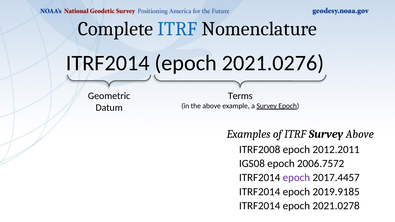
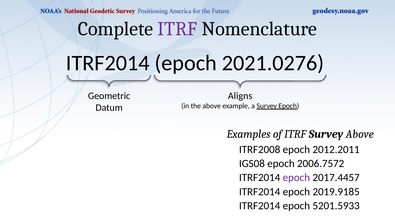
ITRF at (177, 29) colour: blue -> purple
Terms: Terms -> Aligns
2021.0278: 2021.0278 -> 5201.5933
